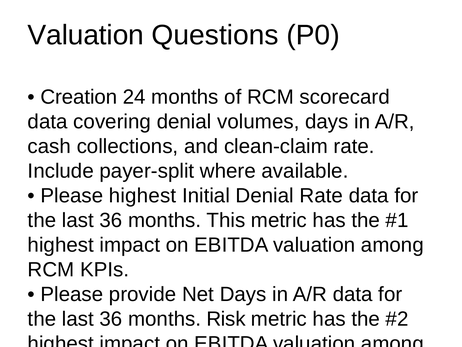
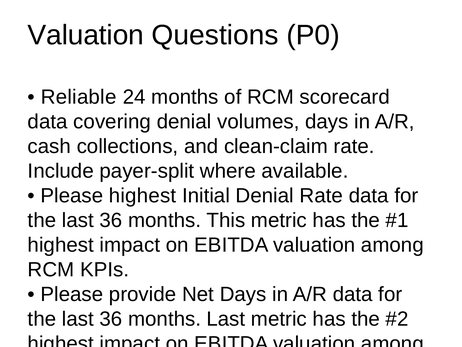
Creation: Creation -> Reliable
months Risk: Risk -> Last
